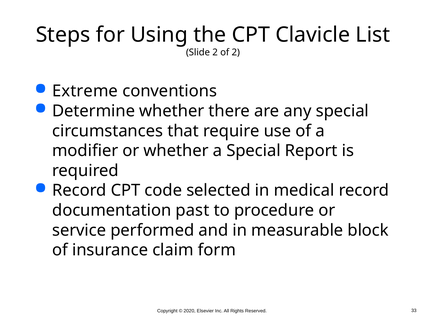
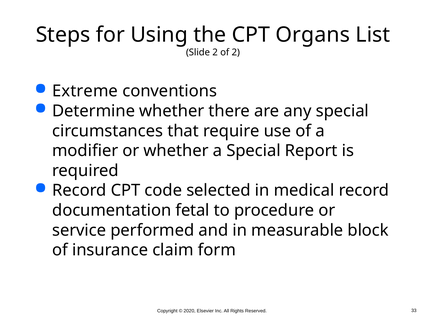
Clavicle: Clavicle -> Organs
past: past -> fetal
